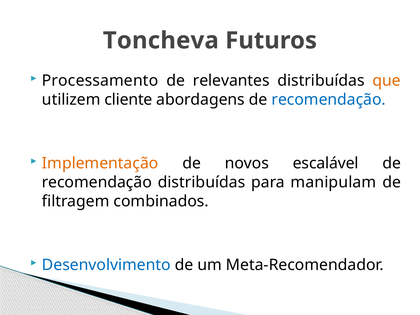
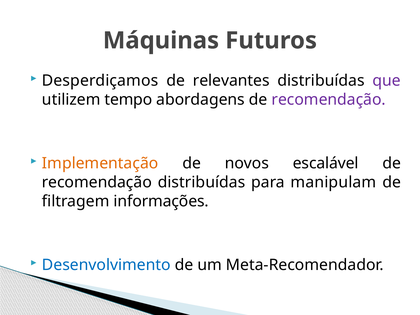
Toncheva: Toncheva -> Máquinas
Processamento: Processamento -> Desperdiçamos
que colour: orange -> purple
cliente: cliente -> tempo
recomendação at (329, 100) colour: blue -> purple
combinados: combinados -> informações
